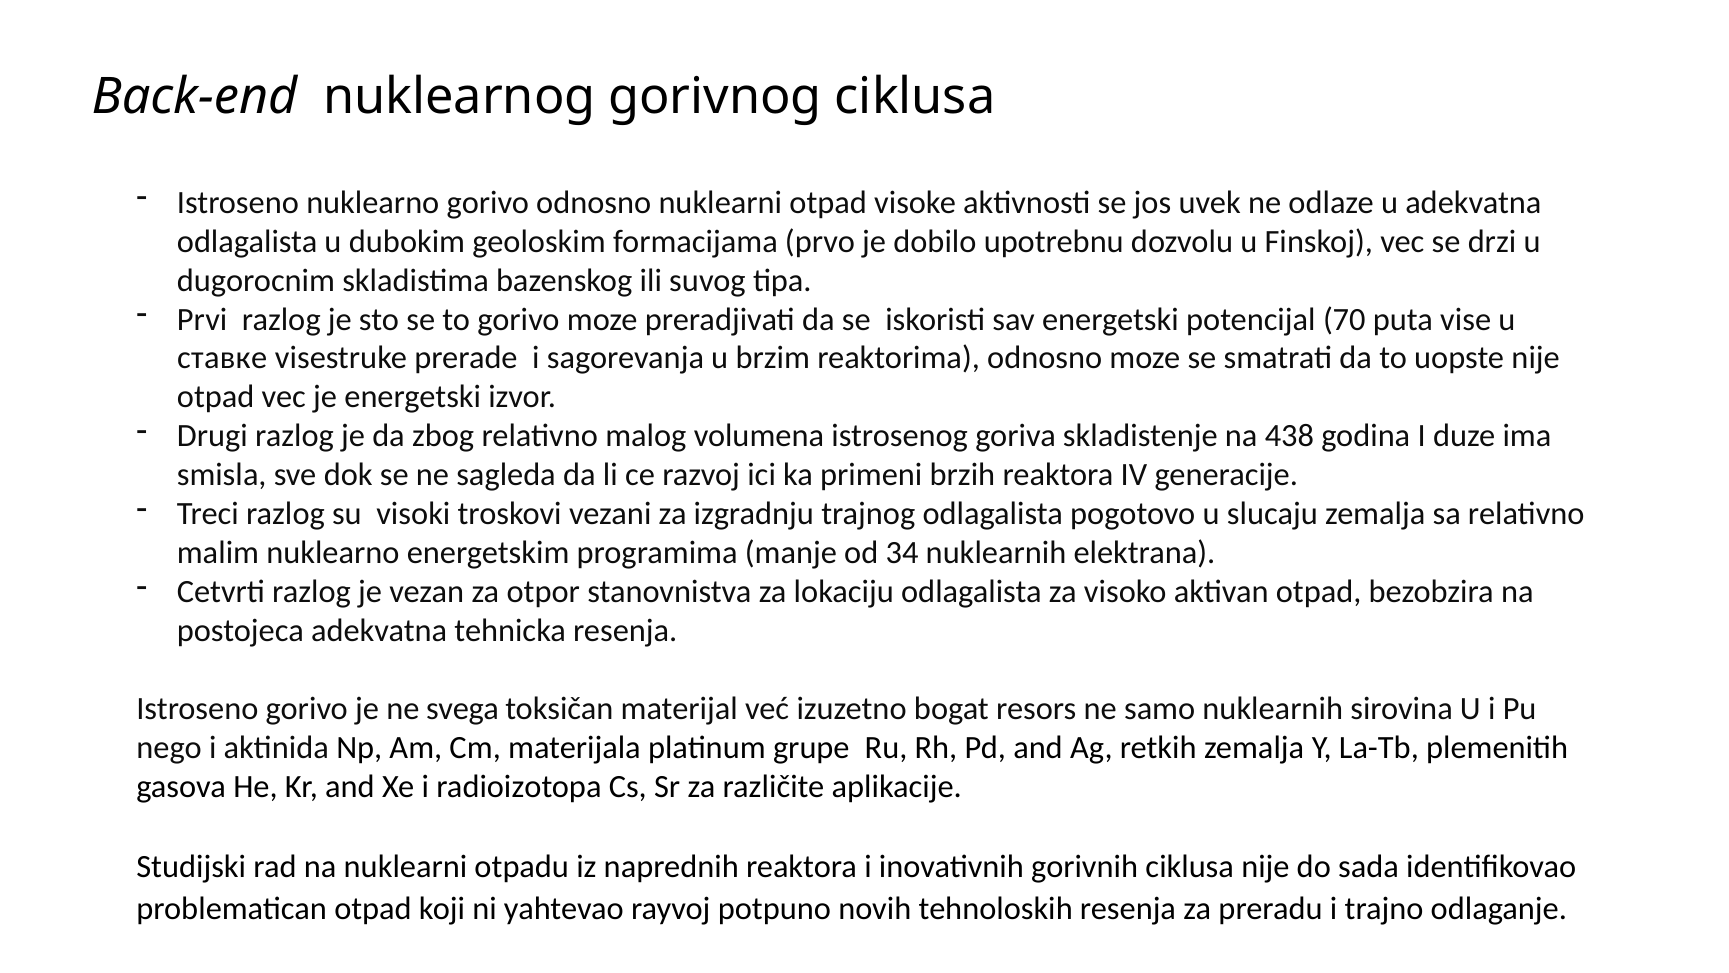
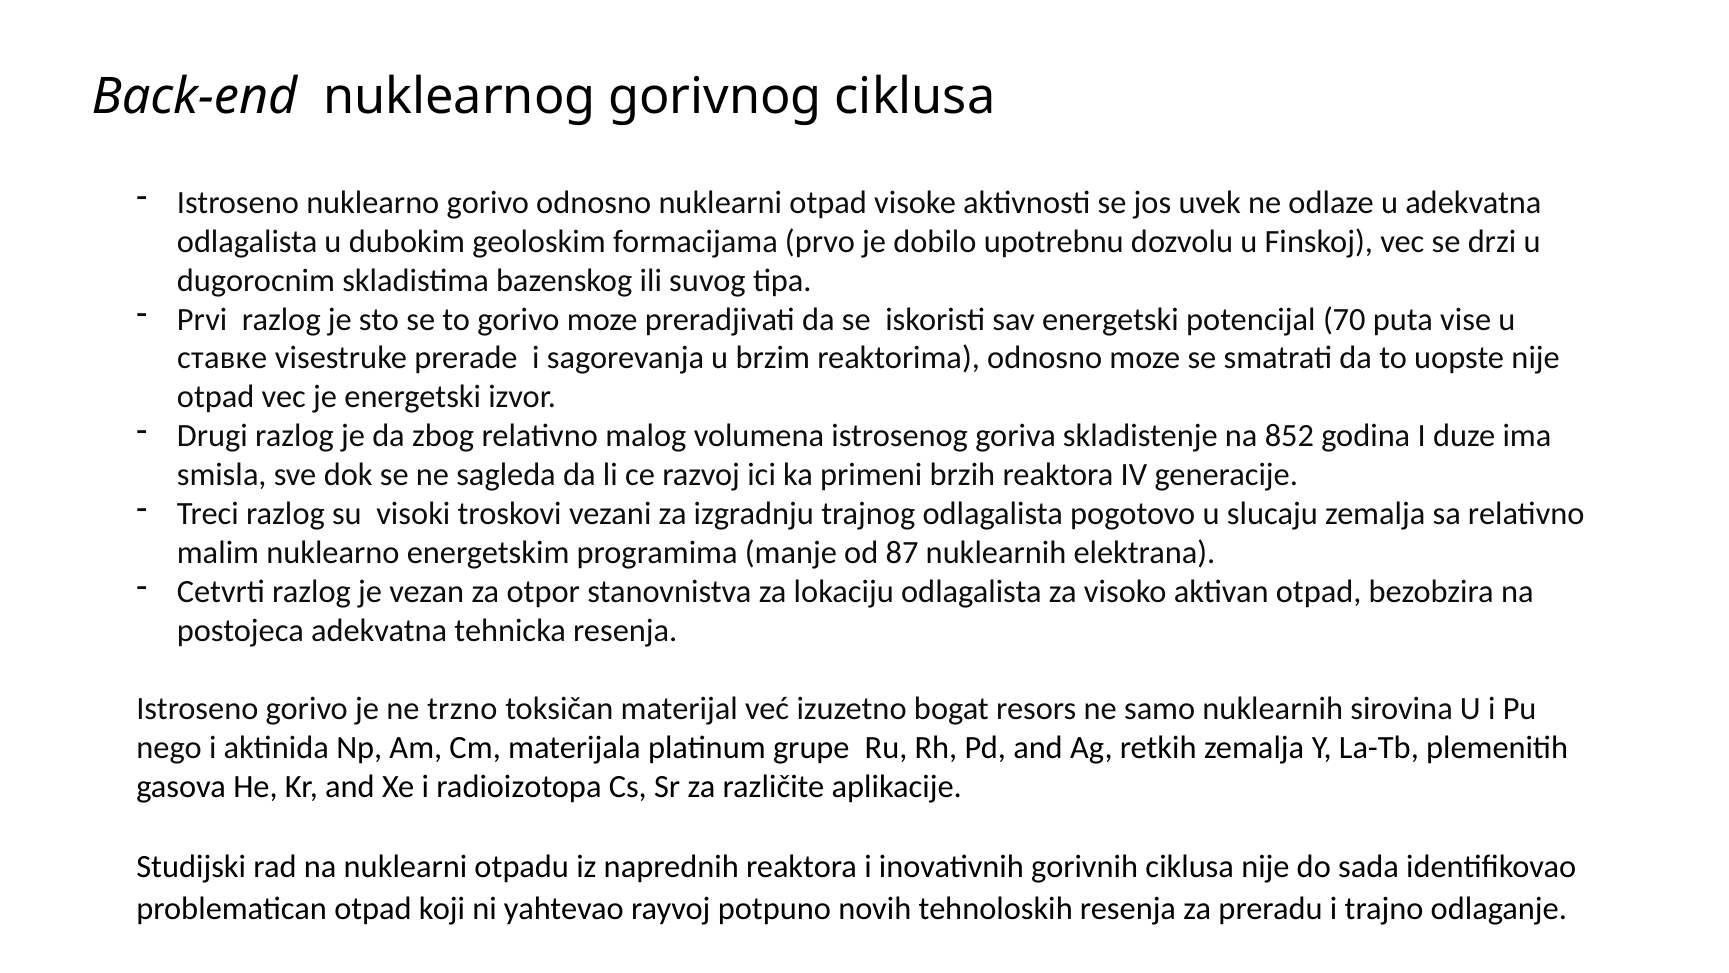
438: 438 -> 852
34: 34 -> 87
svega: svega -> trzno
